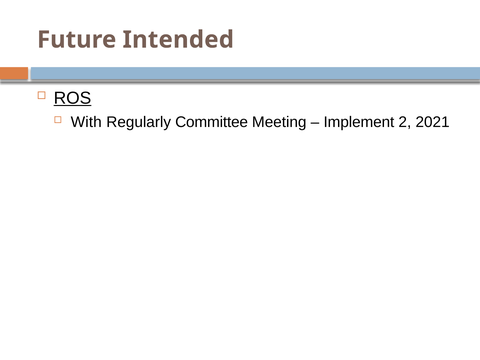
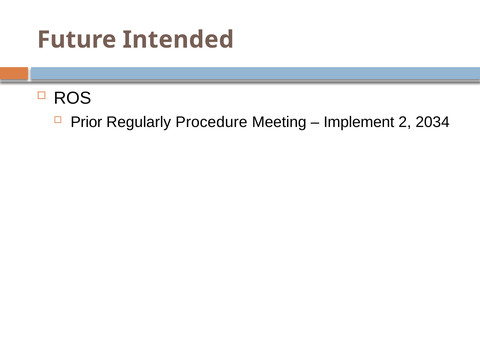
ROS underline: present -> none
With: With -> Prior
Committee: Committee -> Procedure
2021: 2021 -> 2034
